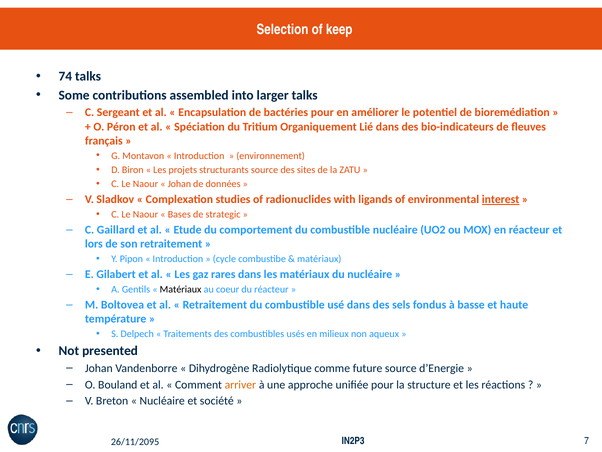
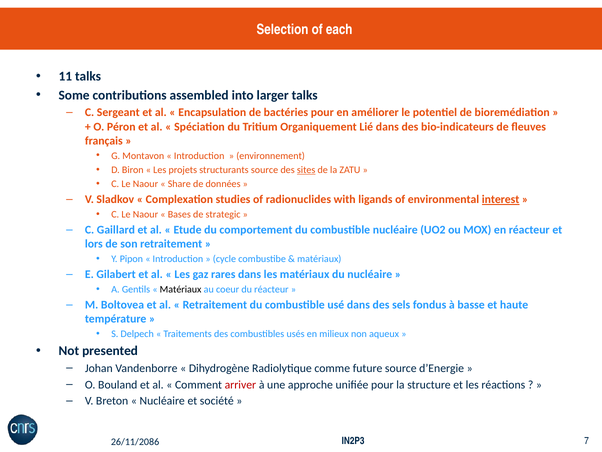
keep: keep -> each
74: 74 -> 11
sites underline: none -> present
Johan at (179, 184): Johan -> Share
arriver colour: orange -> red
26/11/2095: 26/11/2095 -> 26/11/2086
